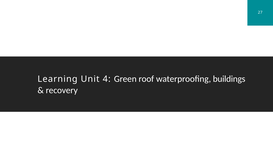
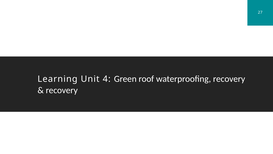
waterproofing buildings: buildings -> recovery
